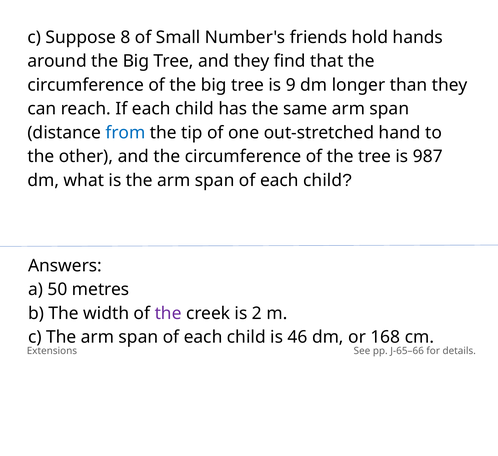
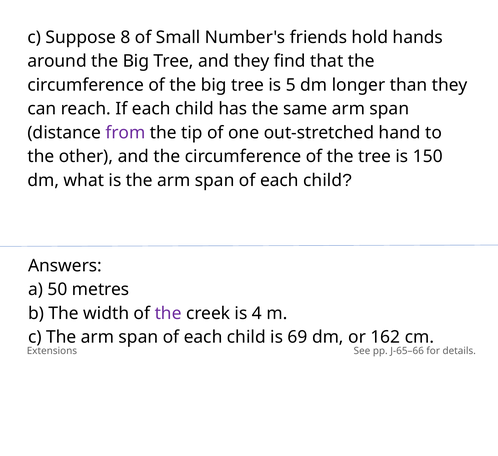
9: 9 -> 5
from colour: blue -> purple
987: 987 -> 150
2: 2 -> 4
46: 46 -> 69
168: 168 -> 162
